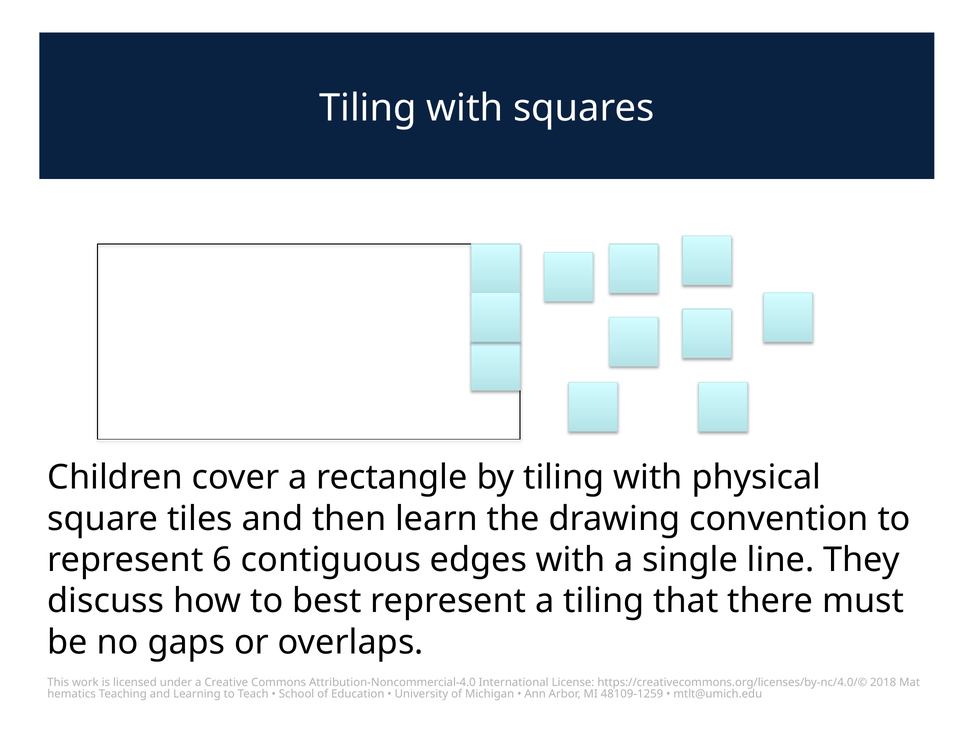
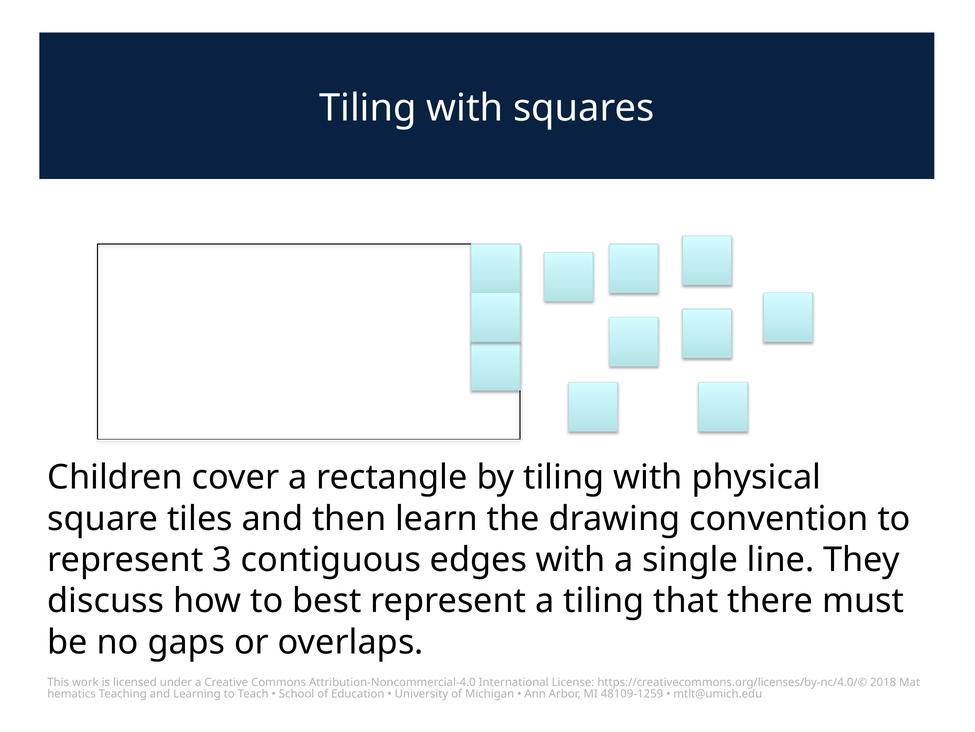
6: 6 -> 3
